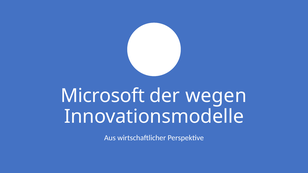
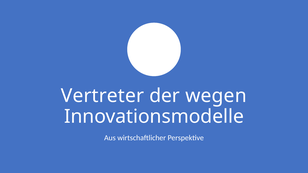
Microsoft: Microsoft -> Vertreter
